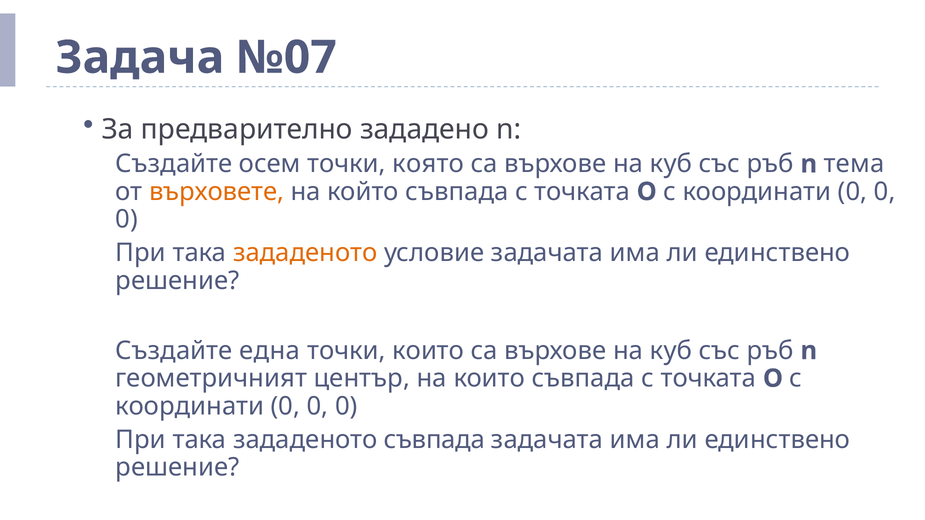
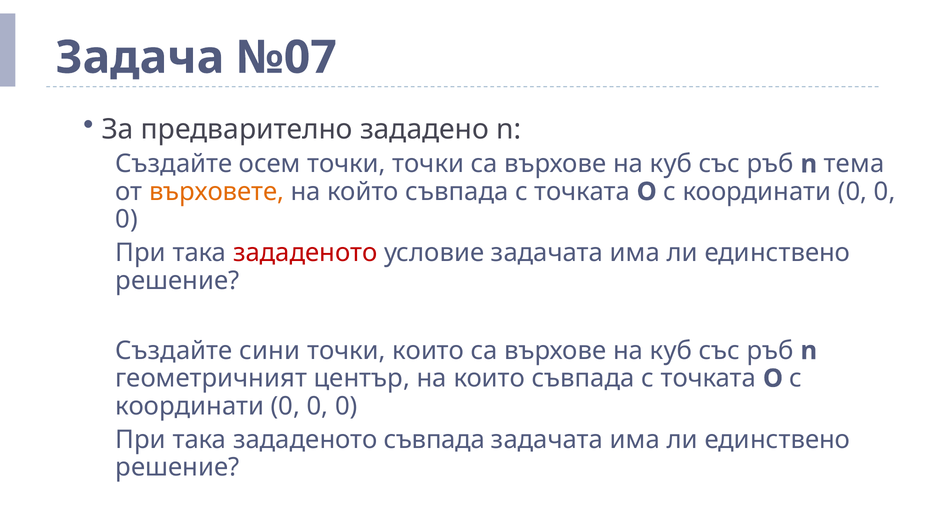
точки която: която -> точки
зададеното at (305, 253) colour: orange -> red
една: една -> сини
